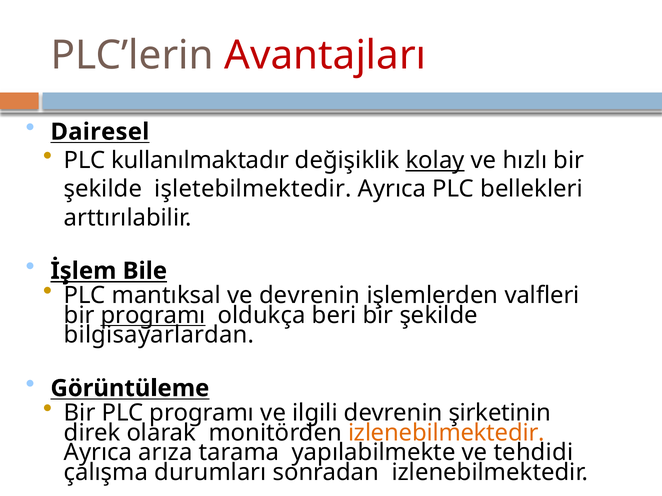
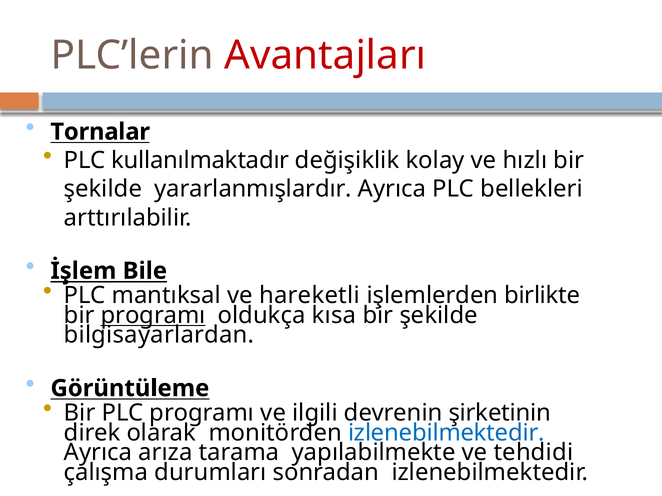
Dairesel: Dairesel -> Tornalar
kolay underline: present -> none
işletebilmektedir: işletebilmektedir -> yararlanmışlardır
ve devrenin: devrenin -> hareketli
valfleri: valfleri -> birlikte
beri: beri -> kısa
izlenebilmektedir at (446, 433) colour: orange -> blue
